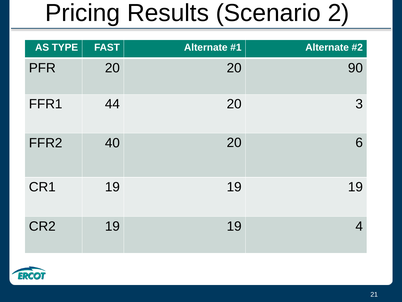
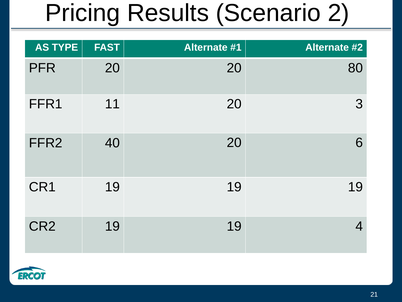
90: 90 -> 80
44: 44 -> 11
